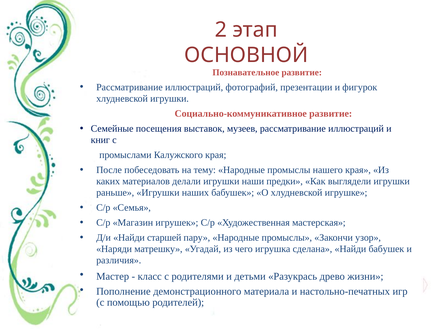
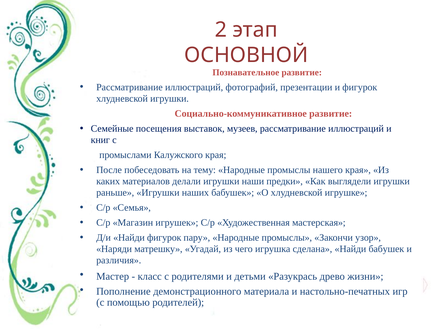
Найди старшей: старшей -> фигурок
